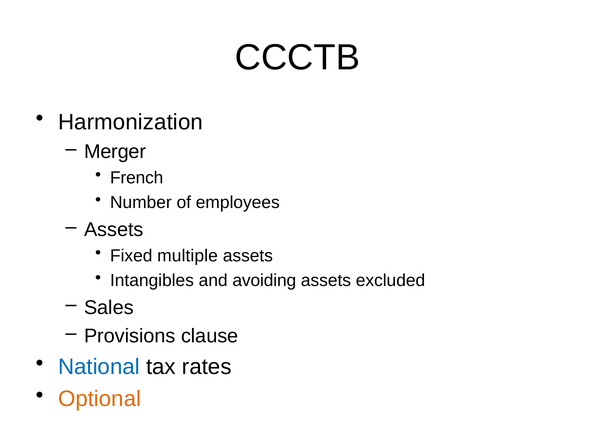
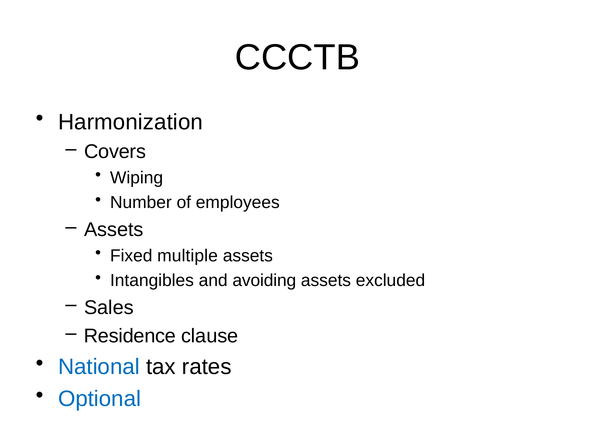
Merger: Merger -> Covers
French: French -> Wiping
Provisions: Provisions -> Residence
Optional colour: orange -> blue
